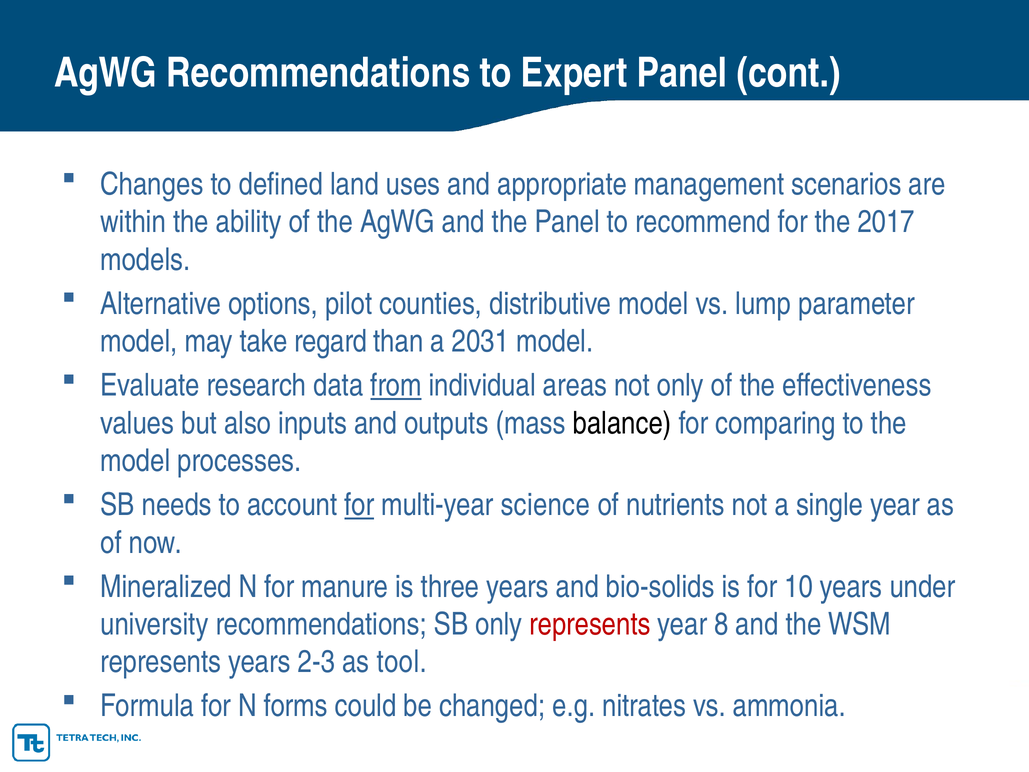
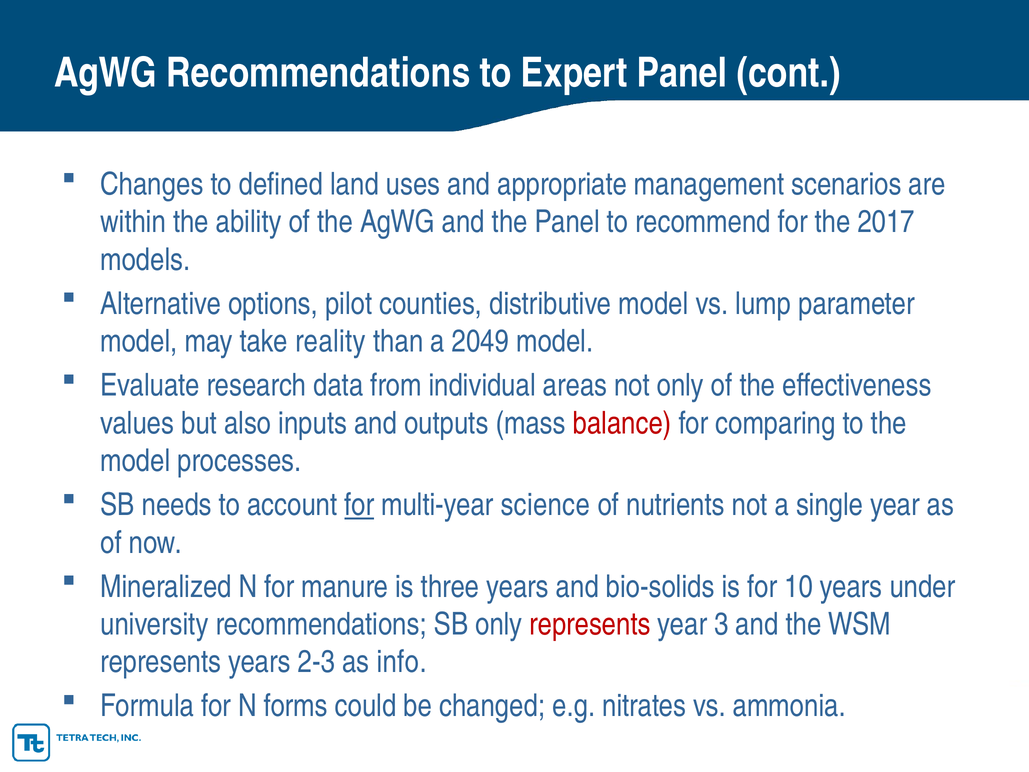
regard: regard -> reality
2031: 2031 -> 2049
from underline: present -> none
balance colour: black -> red
8: 8 -> 3
tool: tool -> info
